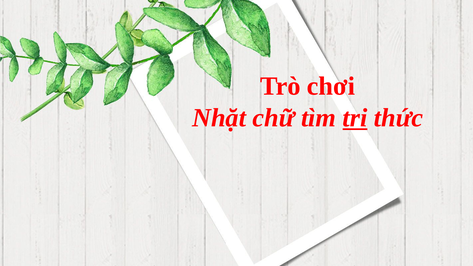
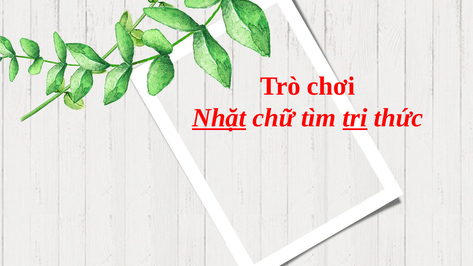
Nhặt underline: none -> present
